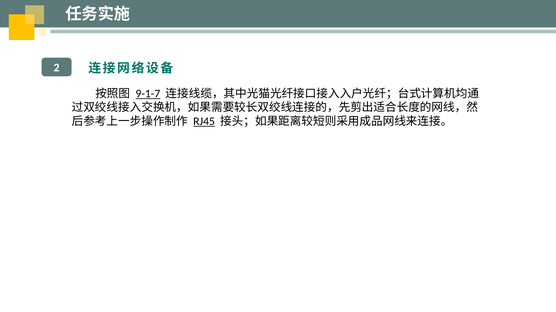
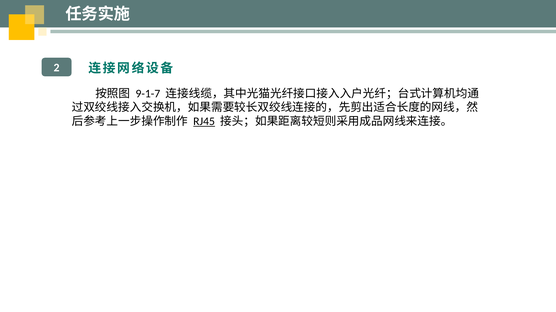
9-1-7 underline: present -> none
